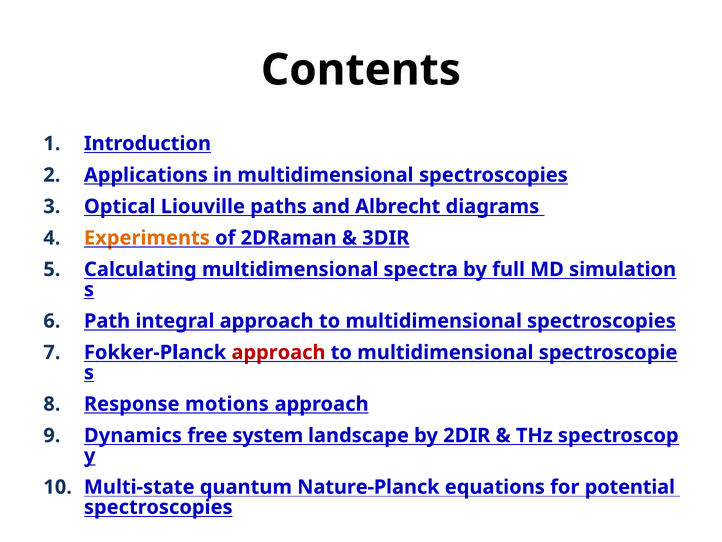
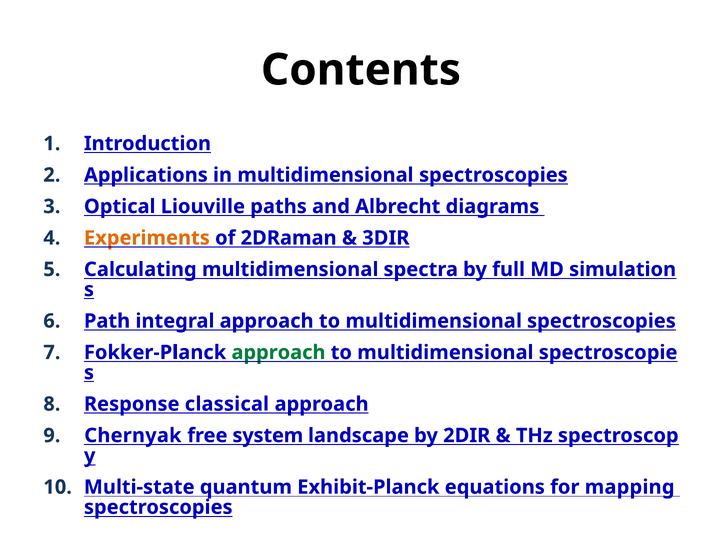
approach at (278, 352) colour: red -> green
motions: motions -> classical
Dynamics: Dynamics -> Chernyak
Nature-Planck: Nature-Planck -> Exhibit-Planck
potential: potential -> mapping
